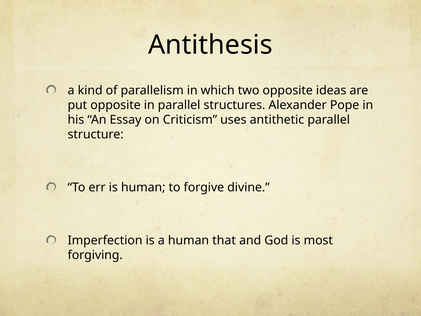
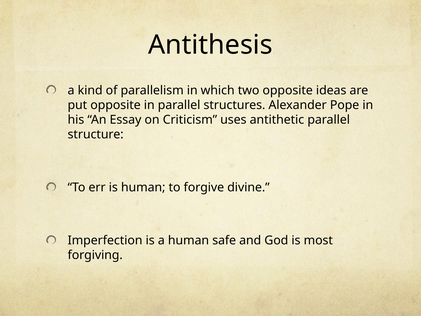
that: that -> safe
